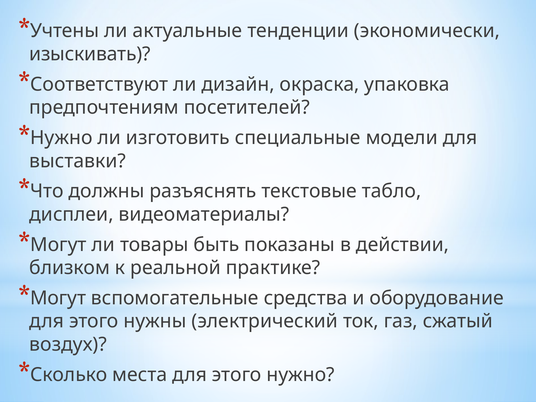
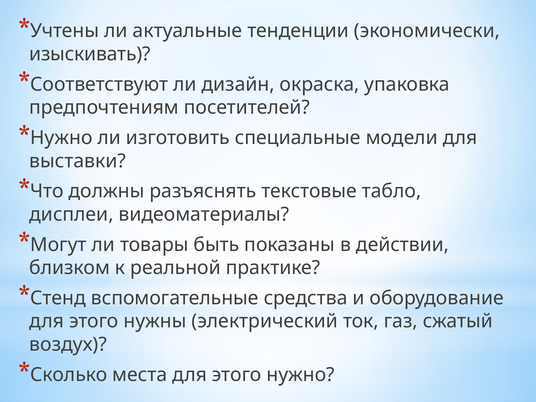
Могут at (58, 298): Могут -> Стенд
